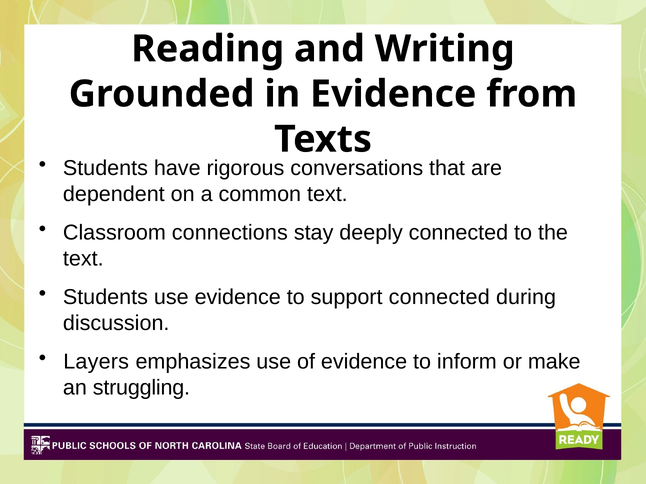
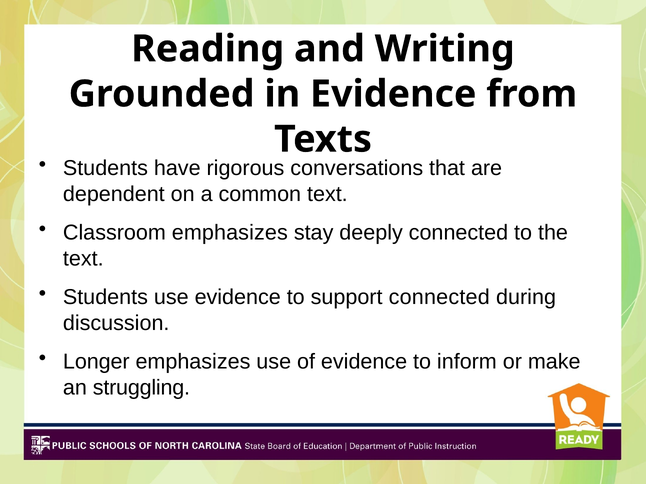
Classroom connections: connections -> emphasizes
Layers: Layers -> Longer
